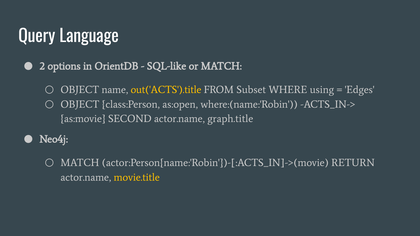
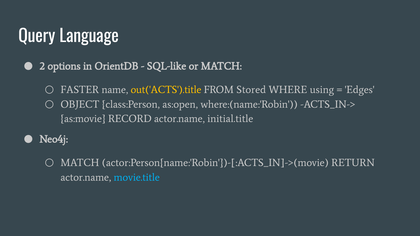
OBJECT at (80, 90): OBJECT -> FASTER
Subset: Subset -> Stored
SECOND: SECOND -> RECORD
graph.title: graph.title -> initial.title
movie.title colour: yellow -> light blue
